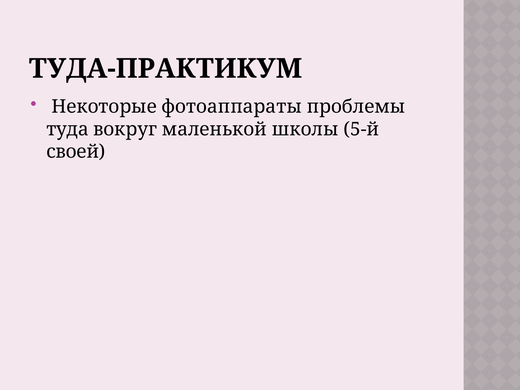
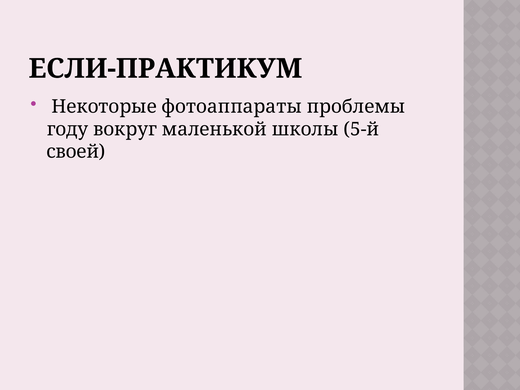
ТУДА-ПРАКТИКУМ: ТУДА-ПРАКТИКУМ -> ЕСЛИ-ПРАКТИКУМ
туда: туда -> году
